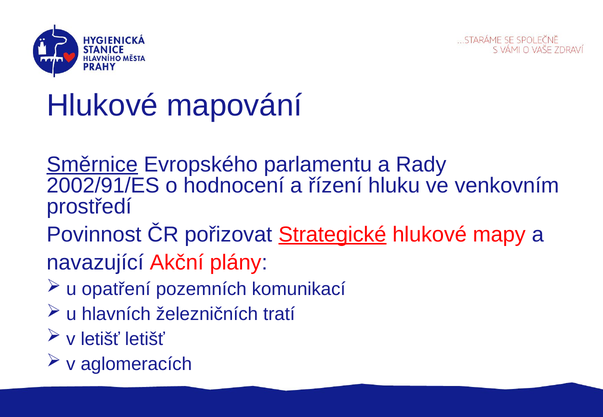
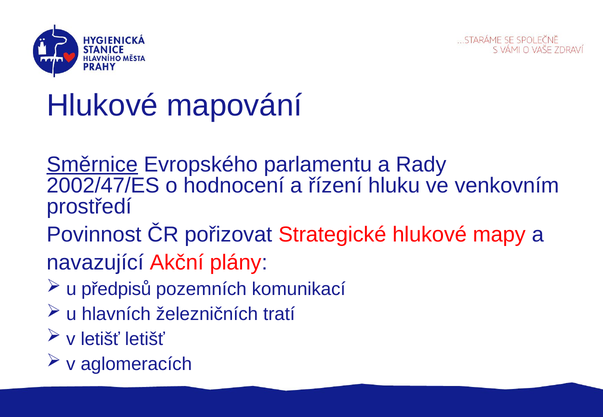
2002/91/ES: 2002/91/ES -> 2002/47/ES
Strategické underline: present -> none
opatření: opatření -> předpisů
